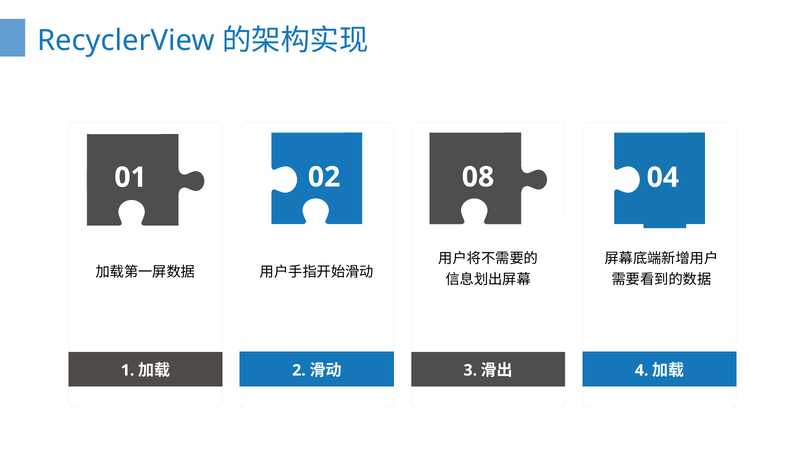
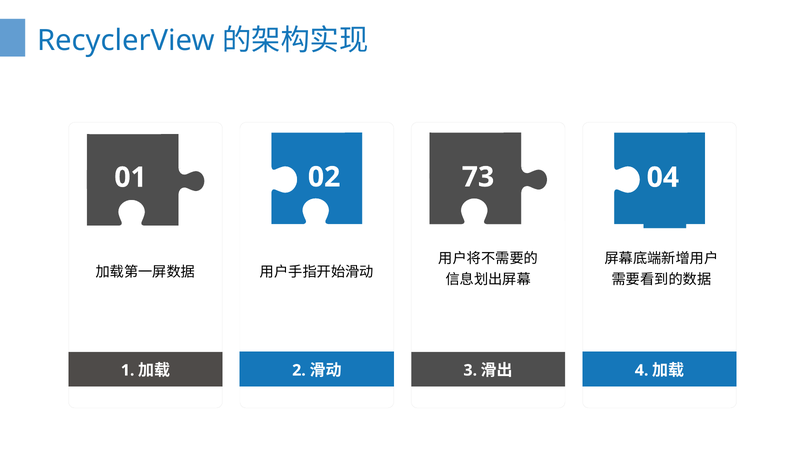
08: 08 -> 73
